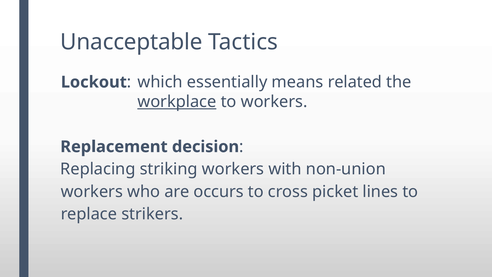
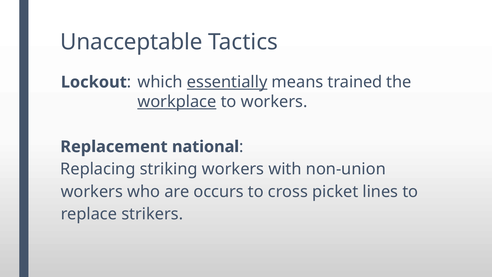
essentially underline: none -> present
related: related -> trained
decision: decision -> national
